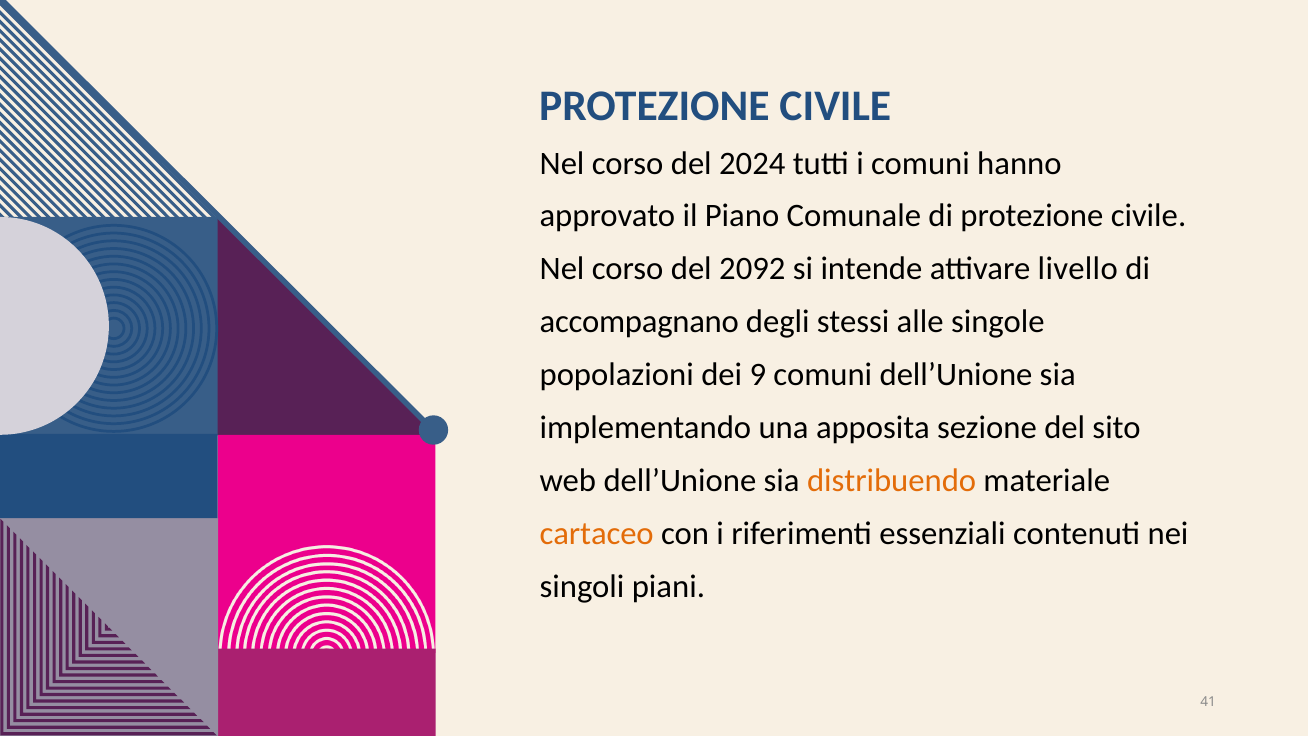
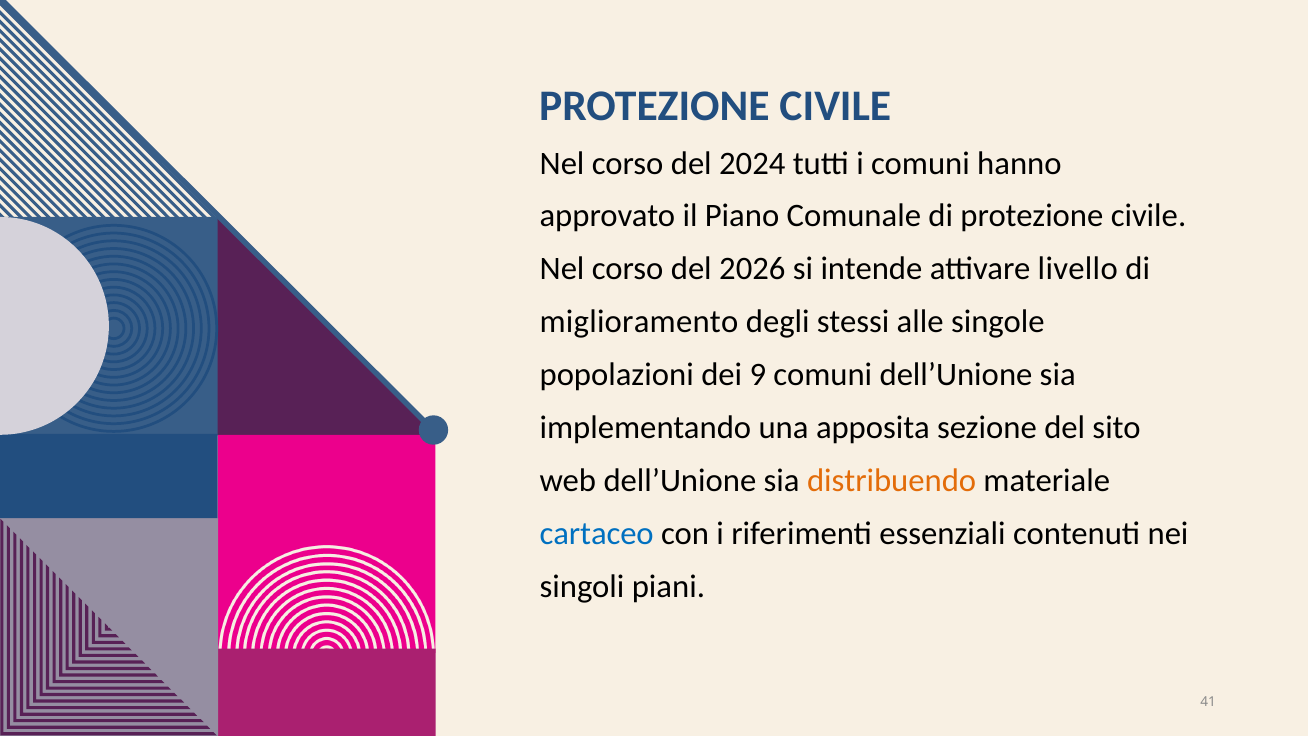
2092: 2092 -> 2026
accompagnano: accompagnano -> miglioramento
cartaceo colour: orange -> blue
